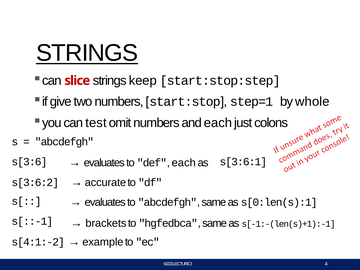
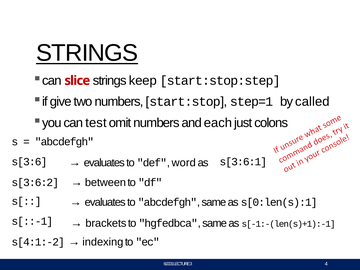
whole: whole -> called
def each: each -> word
accurate: accurate -> between
example: example -> indexing
